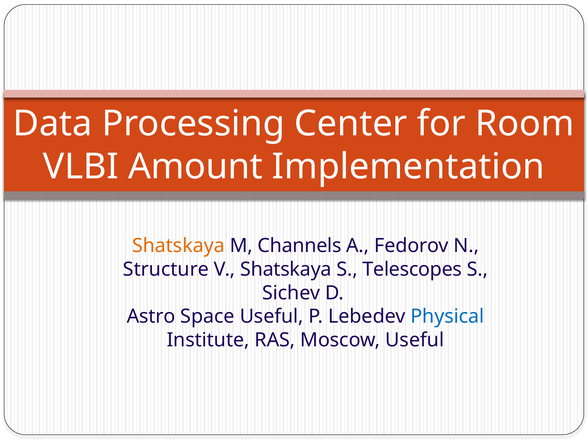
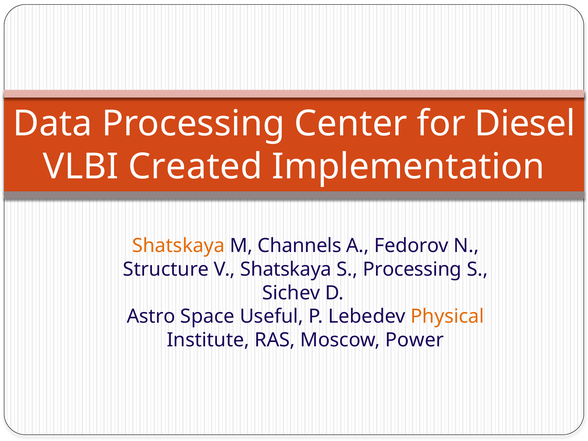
Room: Room -> Diesel
Amount: Amount -> Created
S Telescopes: Telescopes -> Processing
Physical colour: blue -> orange
Moscow Useful: Useful -> Power
